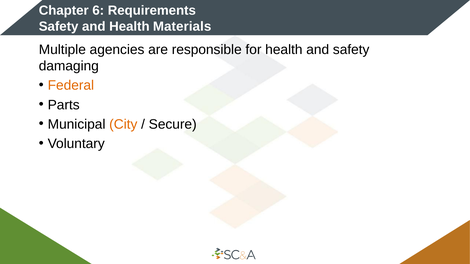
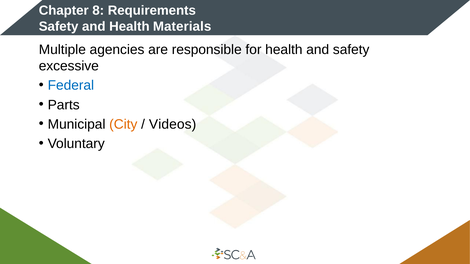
6: 6 -> 8
damaging: damaging -> excessive
Federal colour: orange -> blue
Secure: Secure -> Videos
